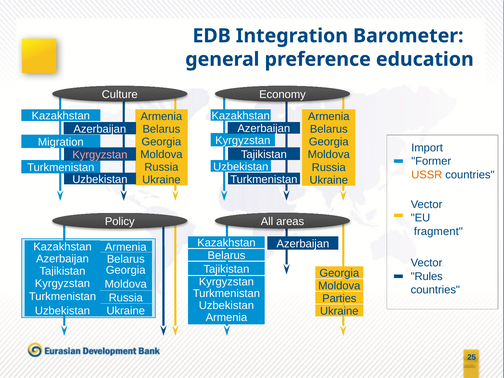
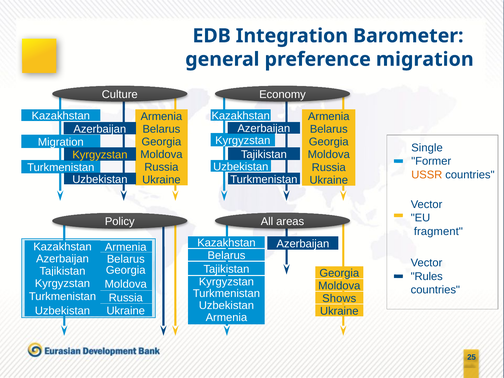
preference education: education -> migration
Import: Import -> Single
Kyrgyzstan at (100, 155) colour: pink -> yellow
Parties: Parties -> Shows
